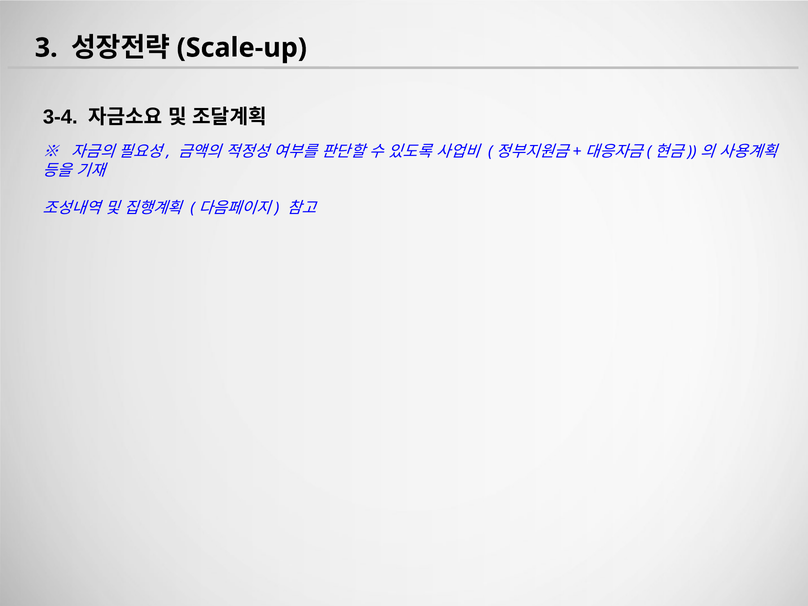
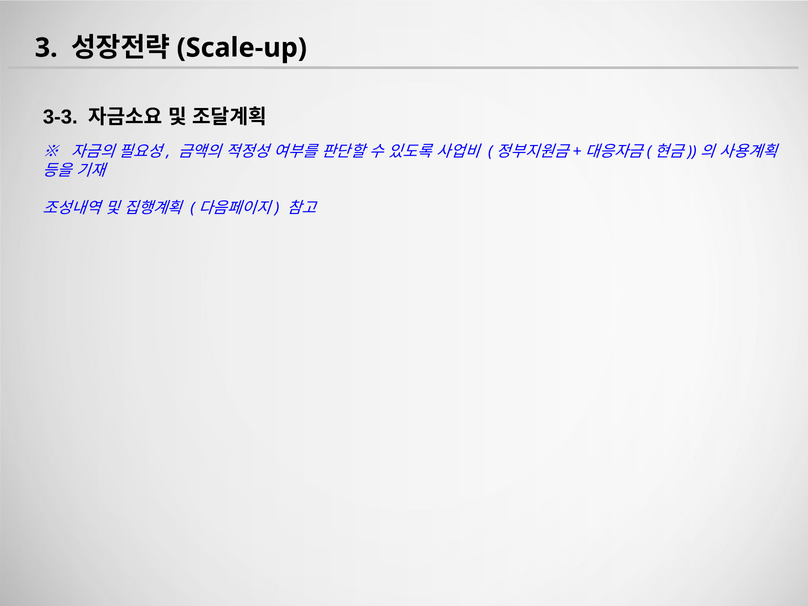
3-4: 3-4 -> 3-3
